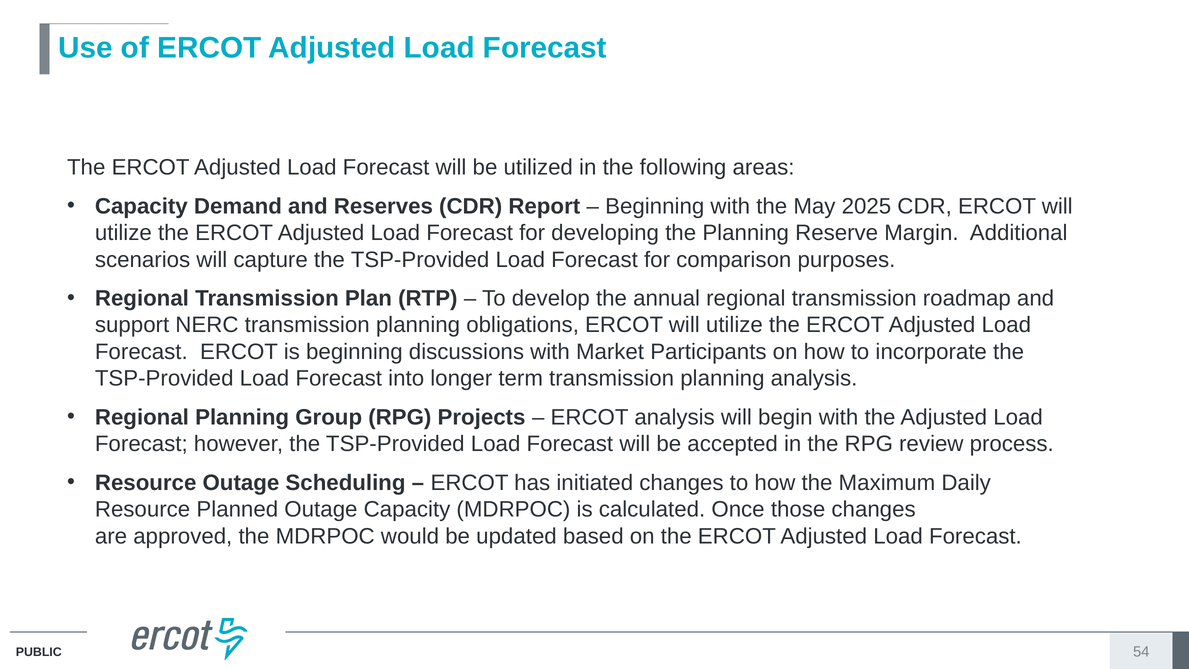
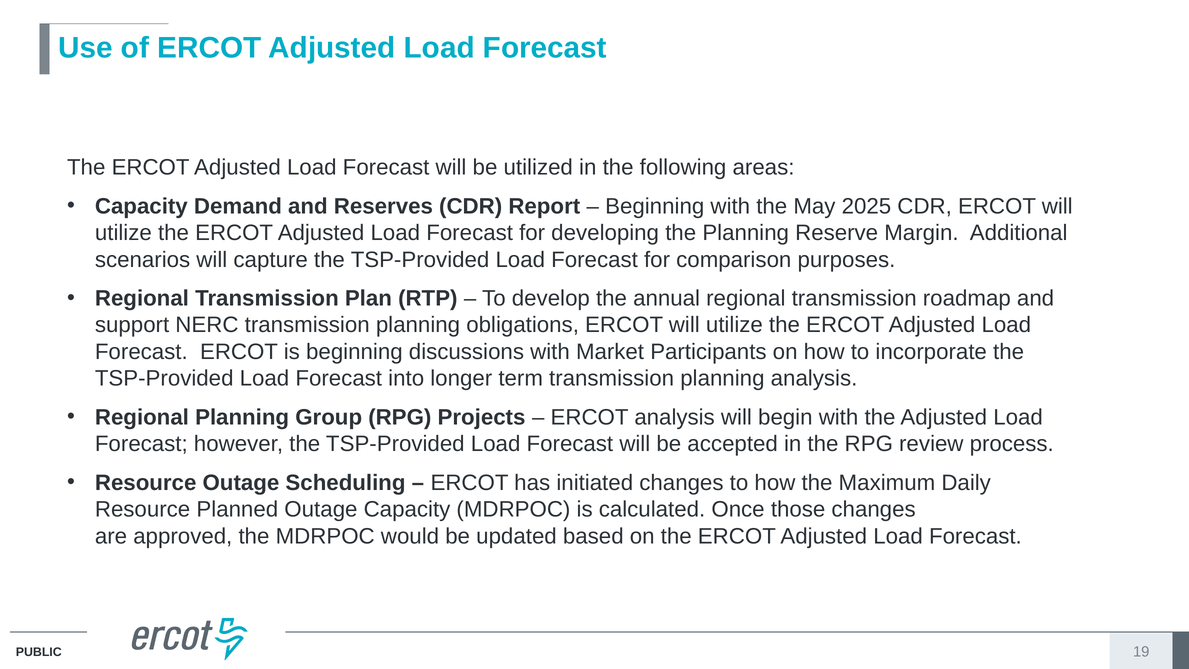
54: 54 -> 19
